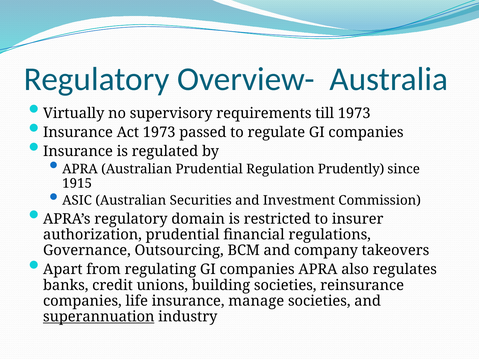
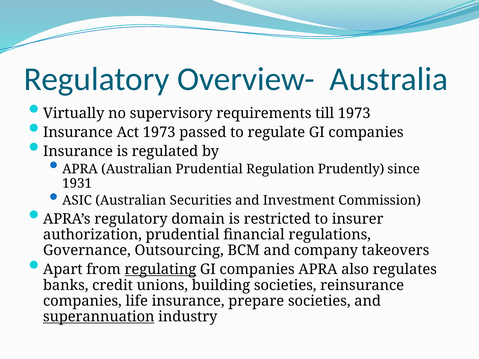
1915: 1915 -> 1931
regulating underline: none -> present
manage: manage -> prepare
